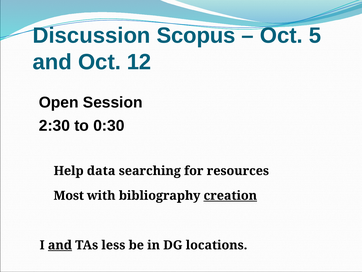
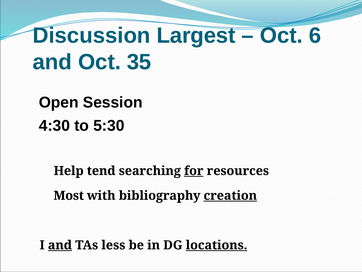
Scopus: Scopus -> Largest
5: 5 -> 6
12: 12 -> 35
2:30: 2:30 -> 4:30
0:30: 0:30 -> 5:30
data: data -> tend
for underline: none -> present
locations underline: none -> present
